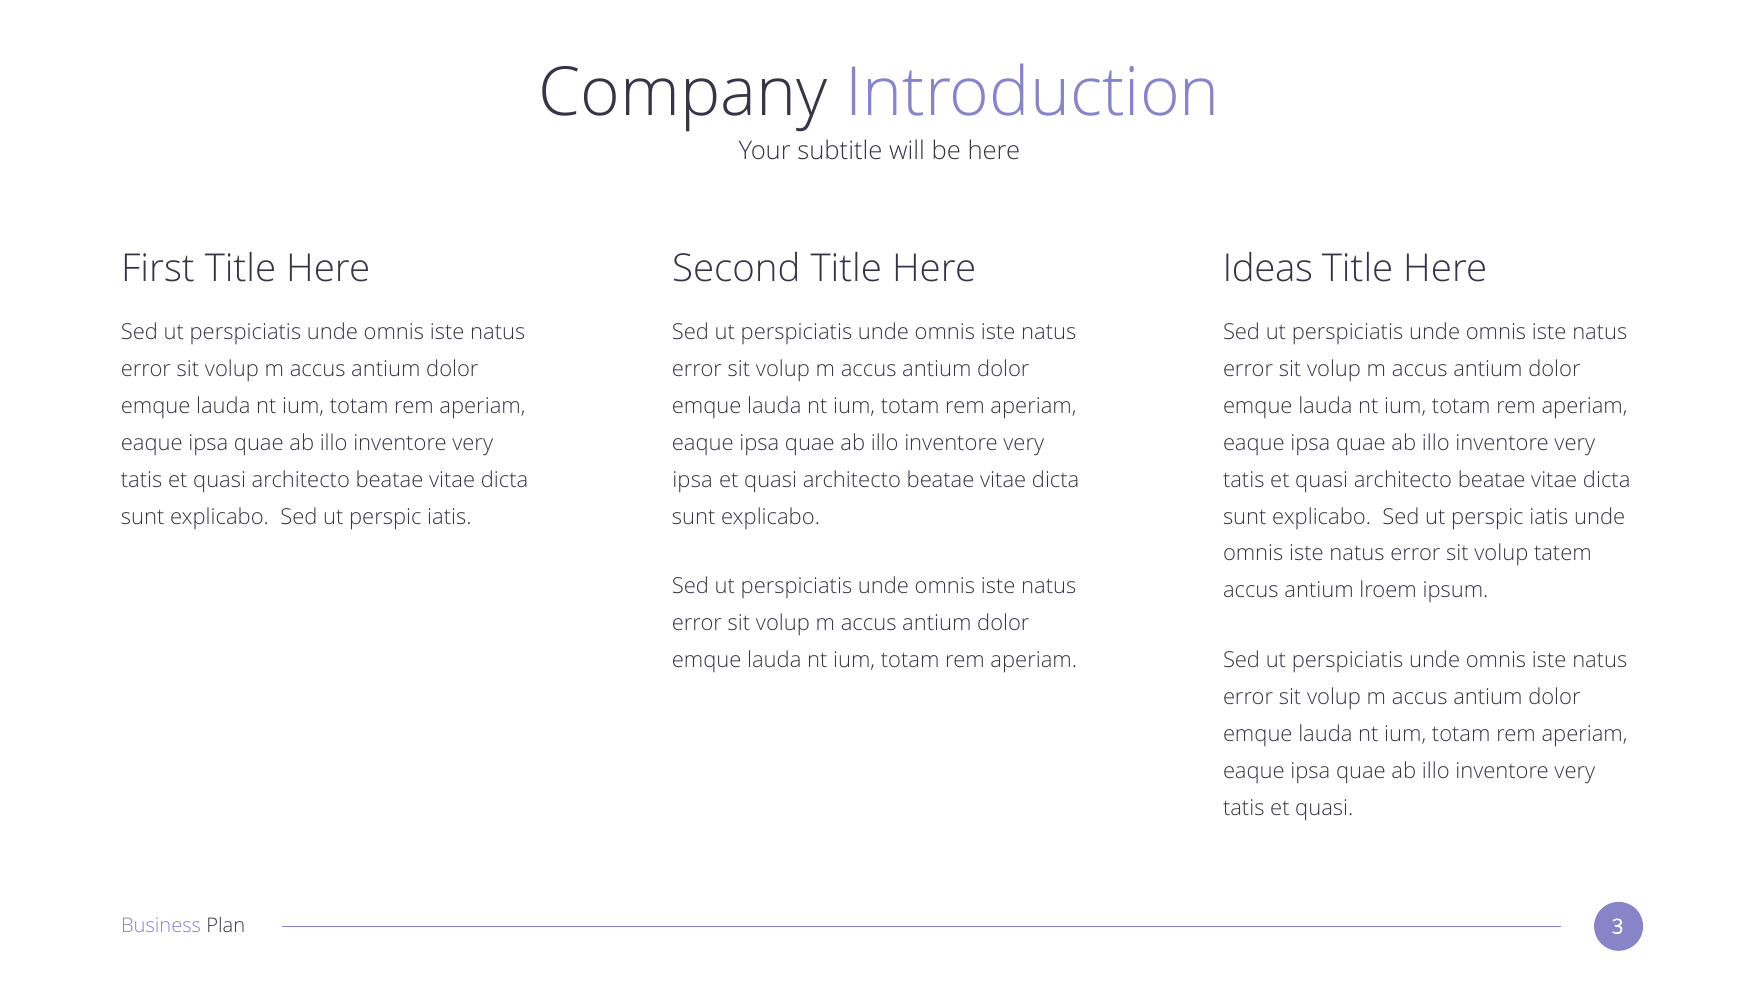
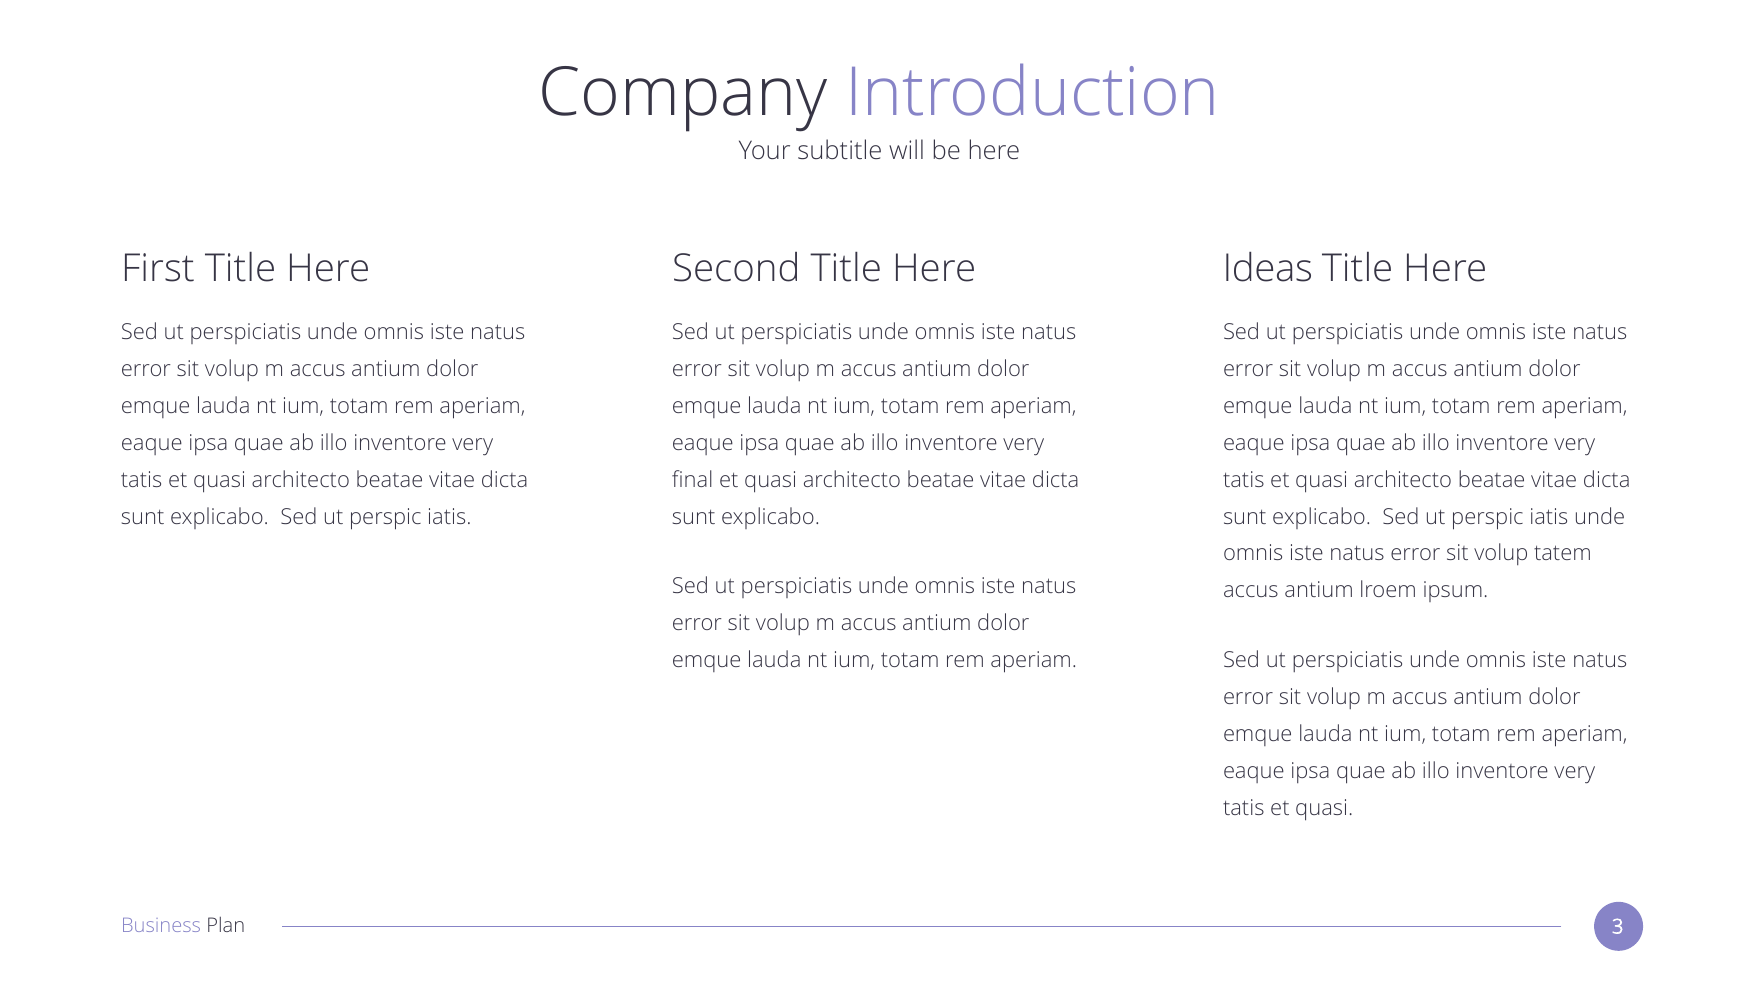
ipsa at (693, 480): ipsa -> final
